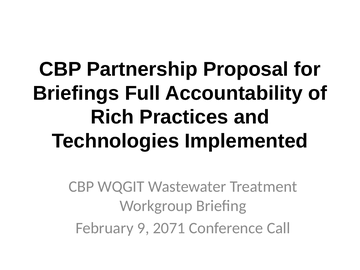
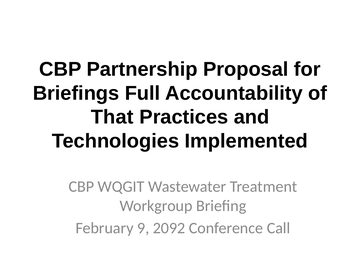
Rich: Rich -> That
2071: 2071 -> 2092
